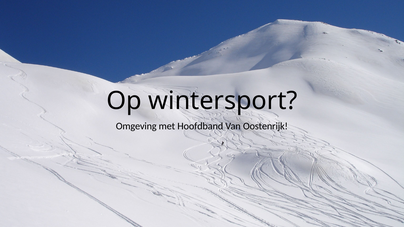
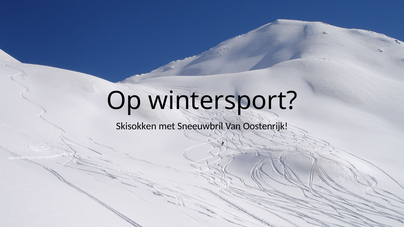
Omgeving: Omgeving -> Skisokken
Hoofdband: Hoofdband -> Sneeuwbril
